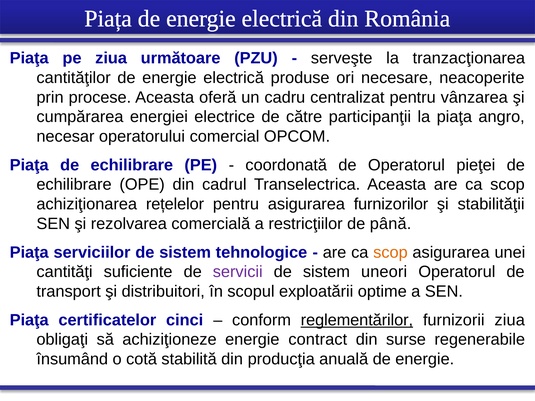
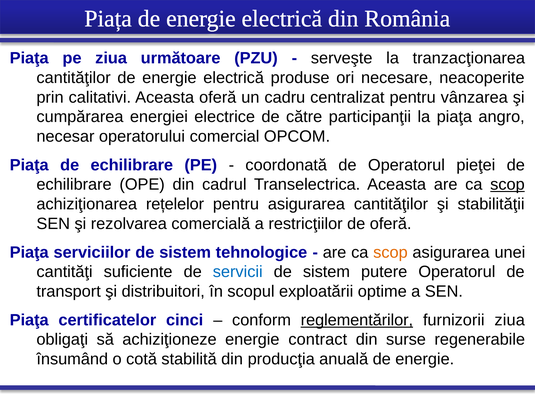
procese: procese -> calitativi
scop at (507, 185) underline: none -> present
asigurarea furnizorilor: furnizorilor -> cantităţilor
de până: până -> oferă
servicii colour: purple -> blue
uneori: uneori -> putere
